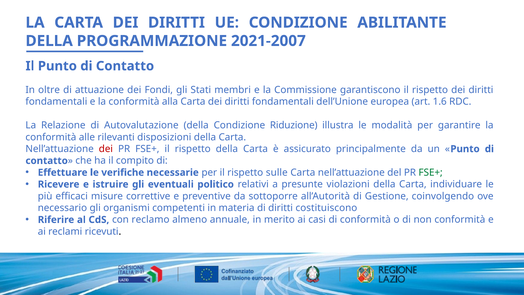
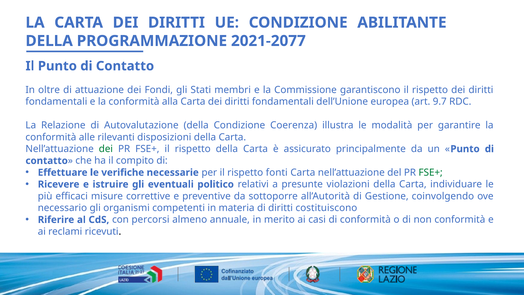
2021-2007: 2021-2007 -> 2021-2077
1.6: 1.6 -> 9.7
Riduzione: Riduzione -> Coerenza
dei at (106, 149) colour: red -> green
sulle: sulle -> fonti
reclamo: reclamo -> percorsi
